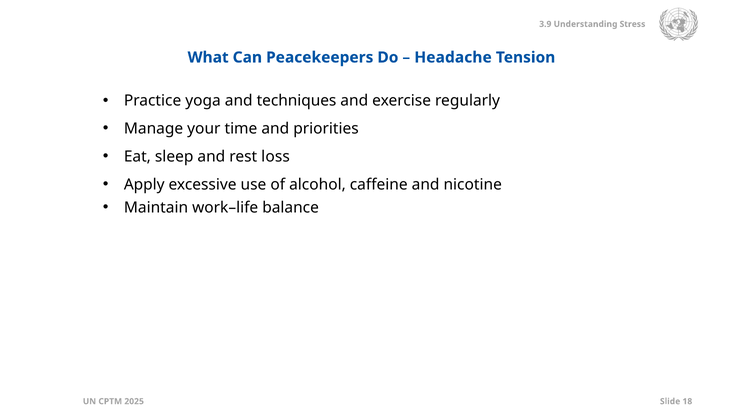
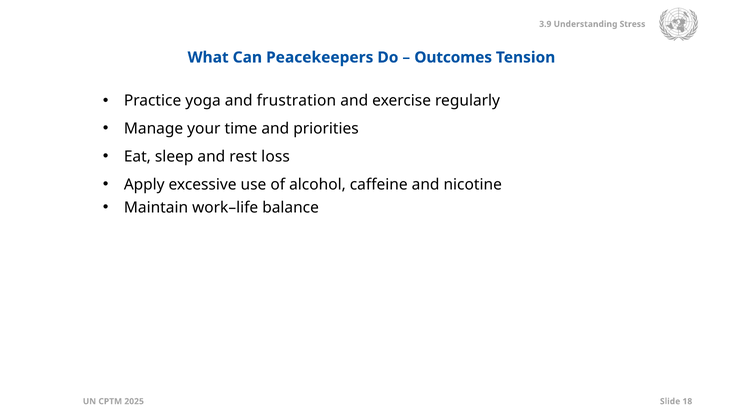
Headache: Headache -> Outcomes
techniques: techniques -> frustration
